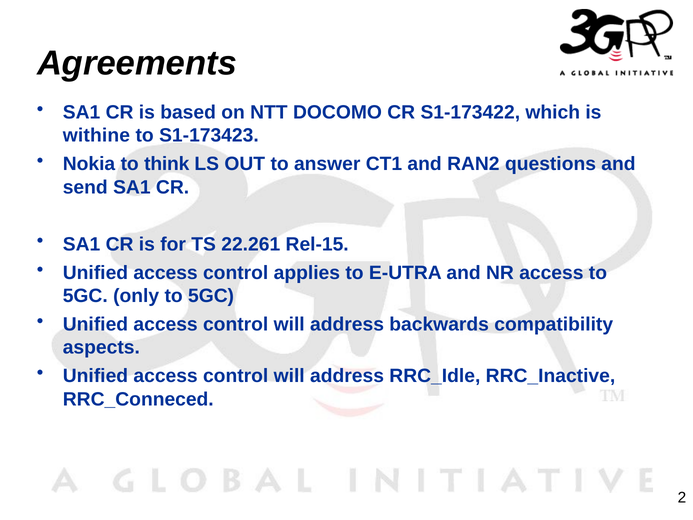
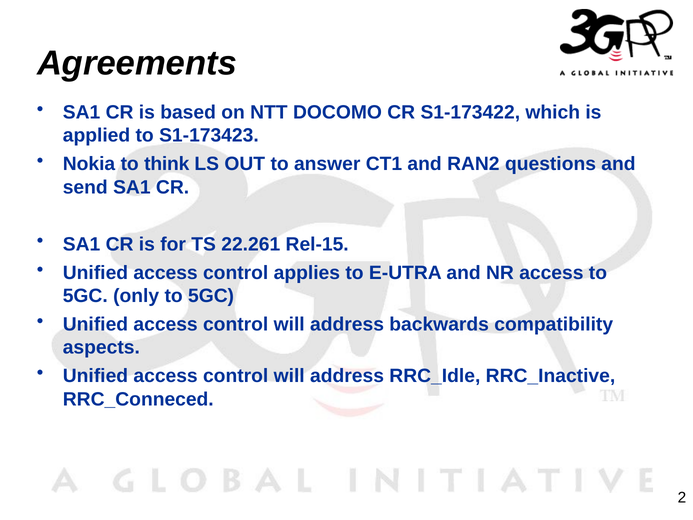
withine: withine -> applied
